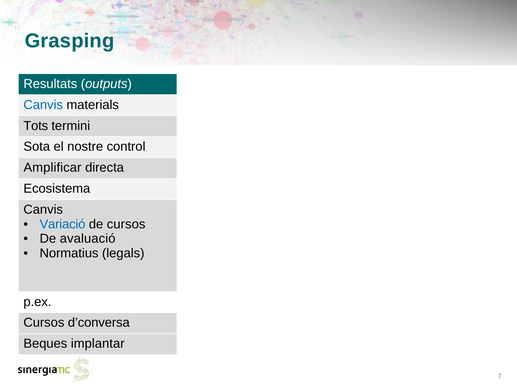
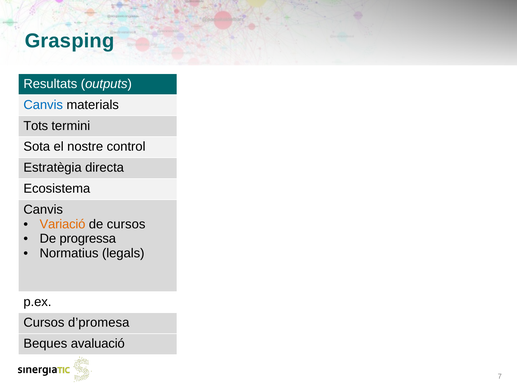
Amplificar: Amplificar -> Estratègia
Variació colour: blue -> orange
avaluació: avaluació -> progressa
d’conversa: d’conversa -> d’promesa
implantar: implantar -> avaluació
